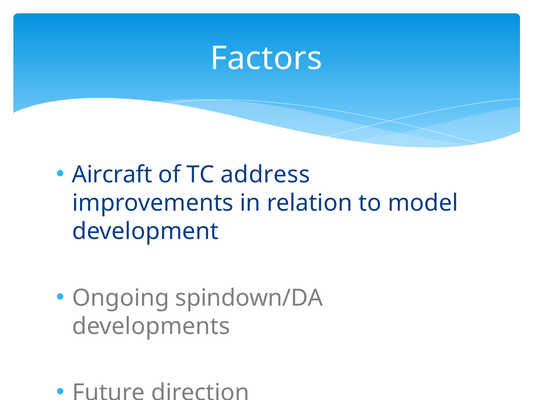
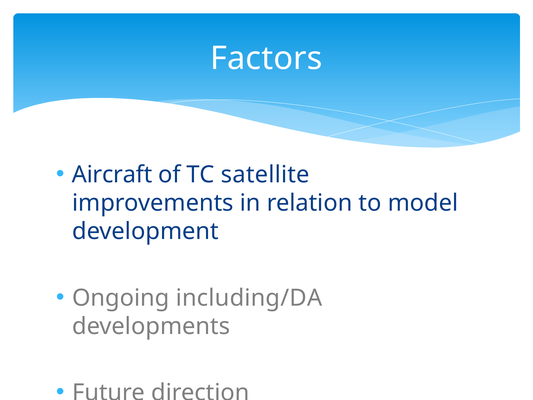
address: address -> satellite
spindown/DA: spindown/DA -> including/DA
